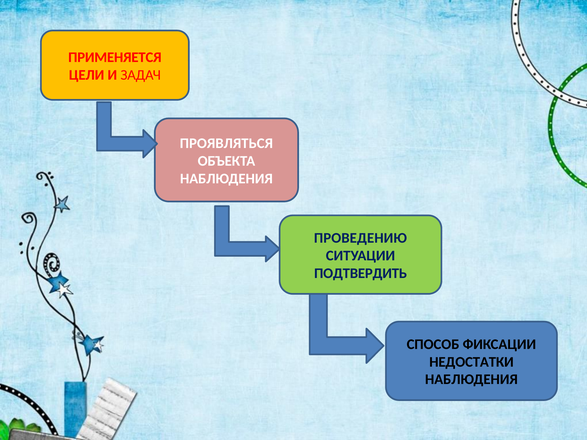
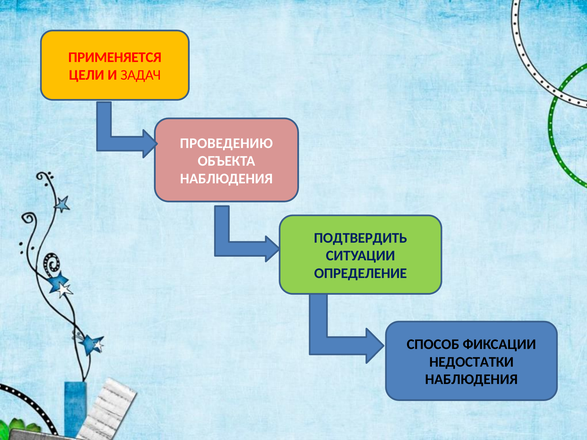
ПРОЯВЛЯТЬСЯ: ПРОЯВЛЯТЬСЯ -> ПРОВЕДЕНИЮ
ПРОВЕДЕНИЮ: ПРОВЕДЕНИЮ -> ПОДТВЕРДИТЬ
ПОДТВЕРДИТЬ: ПОДТВЕРДИТЬ -> ОПРЕДЕЛЕНИЕ
